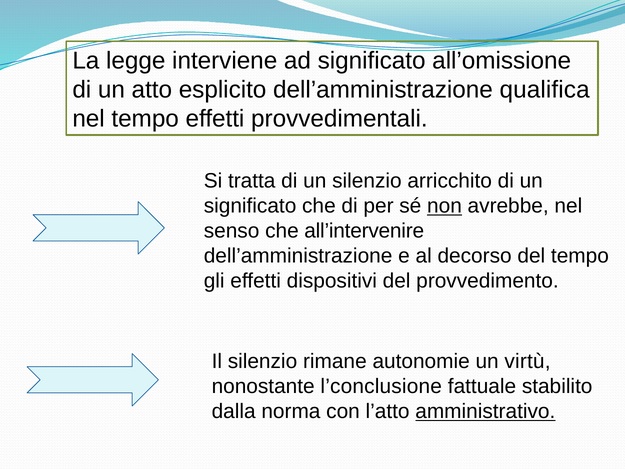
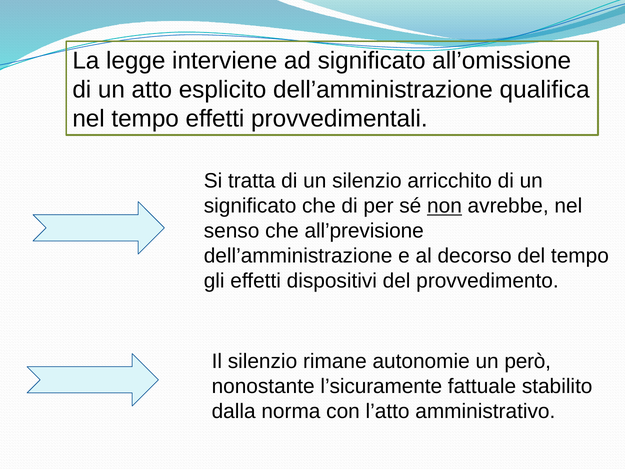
all’intervenire: all’intervenire -> all’previsione
virtù: virtù -> però
l’conclusione: l’conclusione -> l’sicuramente
amministrativo underline: present -> none
